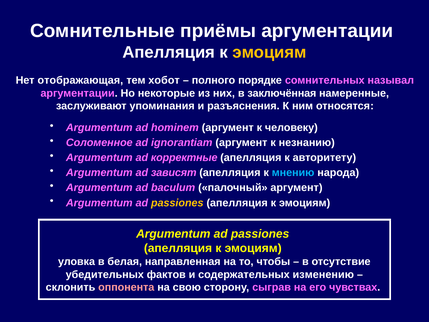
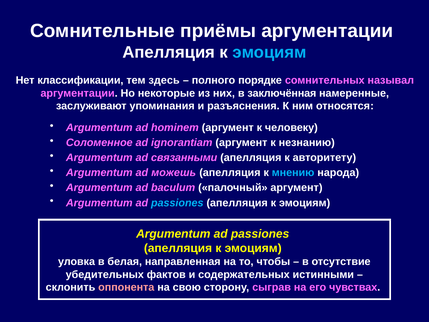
эмоциям at (269, 52) colour: yellow -> light blue
отображающая: отображающая -> классификации
хобот: хобот -> здесь
корректные: корректные -> связанными
зависят: зависят -> можешь
passiones at (177, 203) colour: yellow -> light blue
изменению: изменению -> истинными
